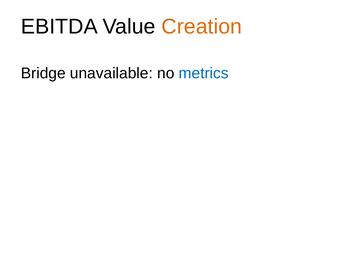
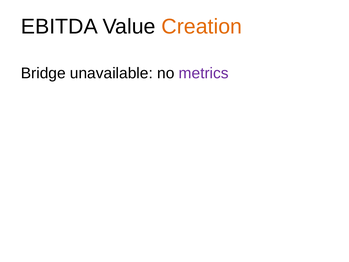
metrics colour: blue -> purple
